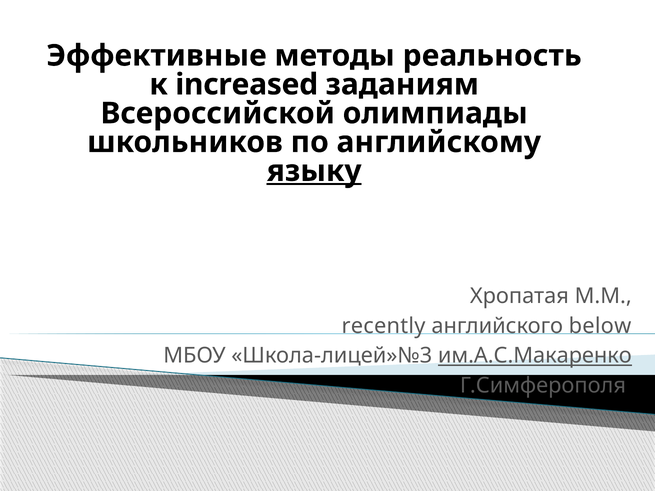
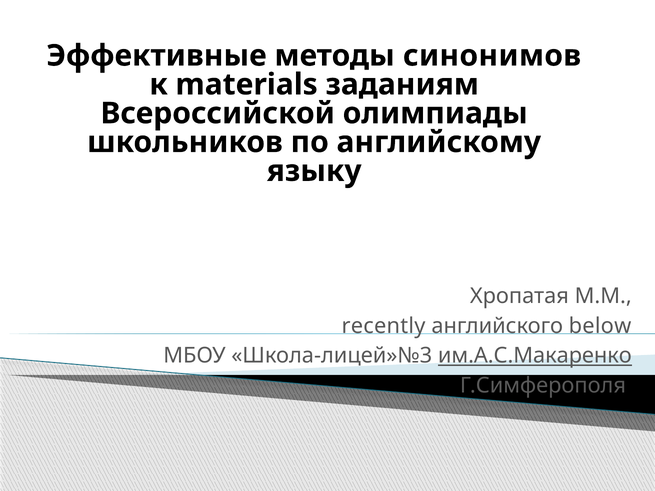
реальность: реальность -> синонимов
increased: increased -> materials
языку underline: present -> none
